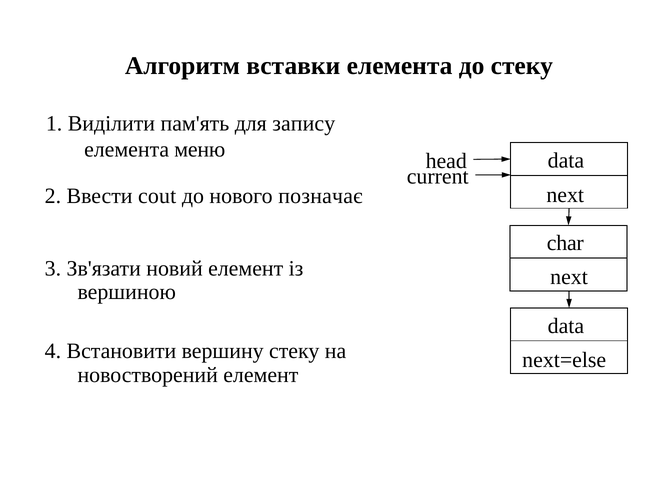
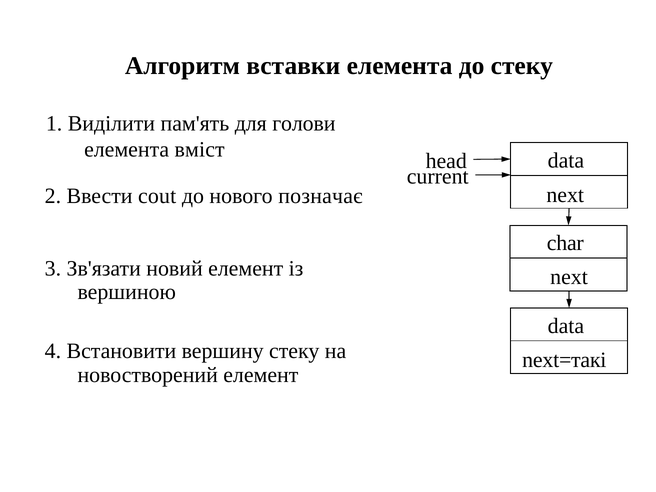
запису: запису -> голови
меню: меню -> вміст
next=else: next=else -> next=такі
